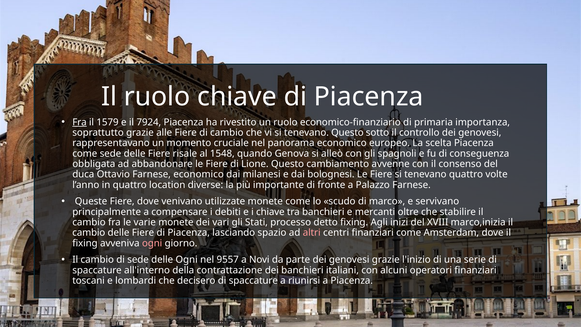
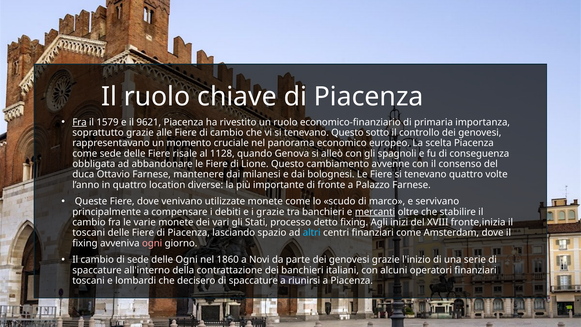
7924: 7924 -> 9621
1548: 1548 -> 1128
Farnese economico: economico -> mantenere
i chiave: chiave -> grazie
mercanti underline: none -> present
marco,inizia: marco,inizia -> fronte,inizia
cambio at (89, 233): cambio -> toscani
altri colour: pink -> light blue
9557: 9557 -> 1860
